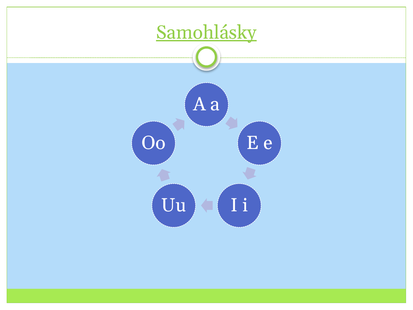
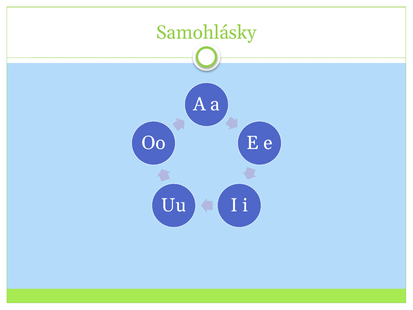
Samohlásky underline: present -> none
